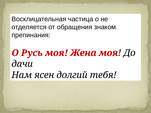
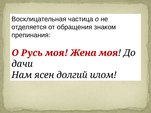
тебя: тебя -> илом
